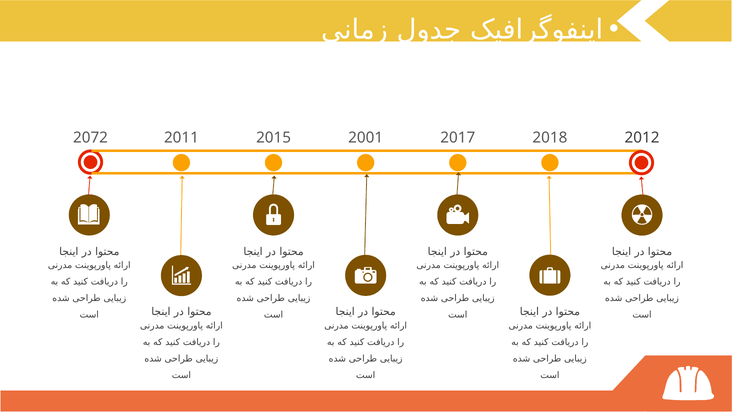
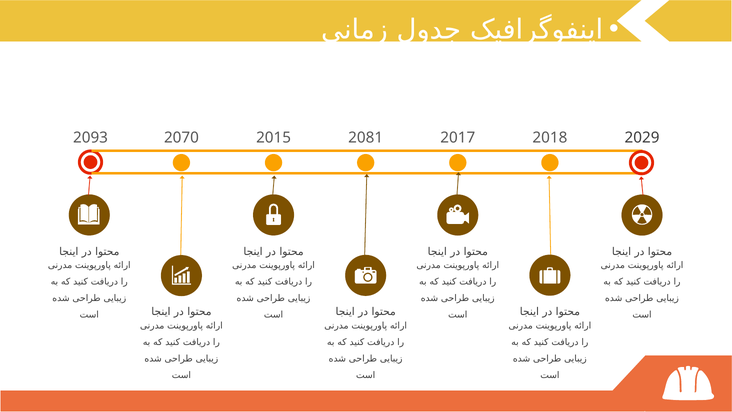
2072: 2072 -> 2093
2011: 2011 -> 2070
2001: 2001 -> 2081
2012: 2012 -> 2029
